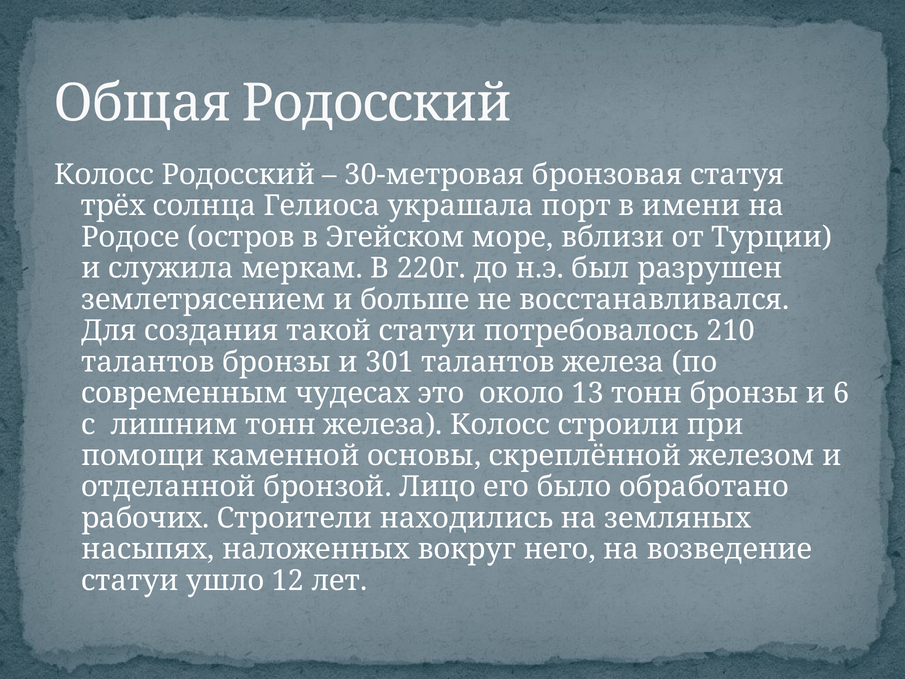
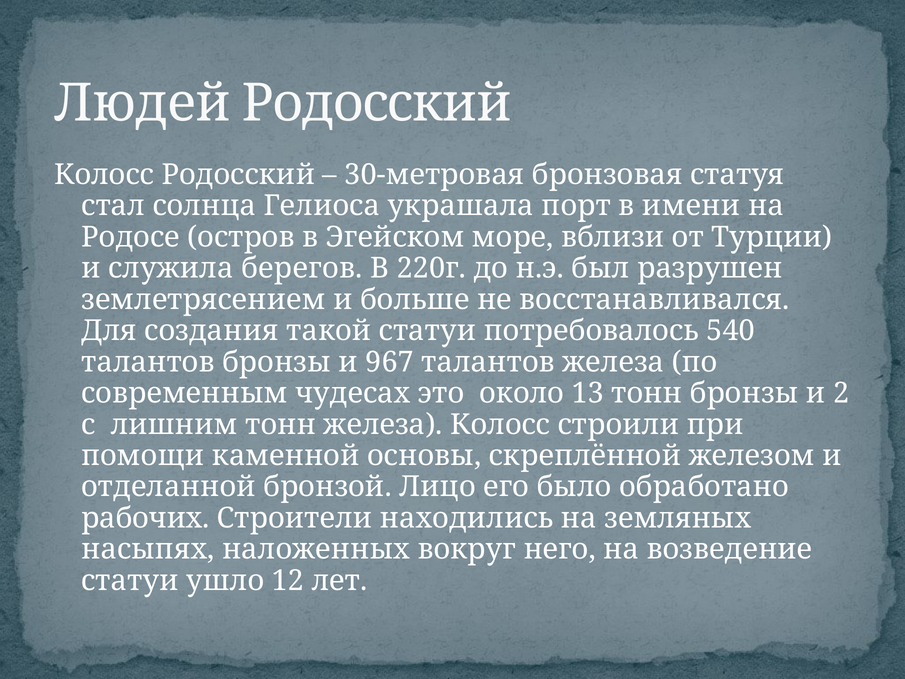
Общая: Общая -> Людей
трёх: трёх -> стал
меркам: меркам -> берегов
210: 210 -> 540
301: 301 -> 967
6: 6 -> 2
